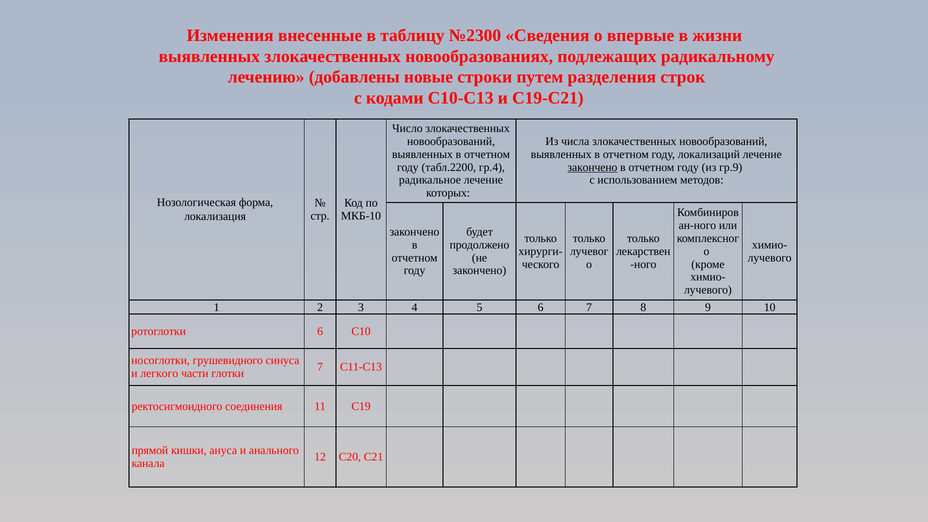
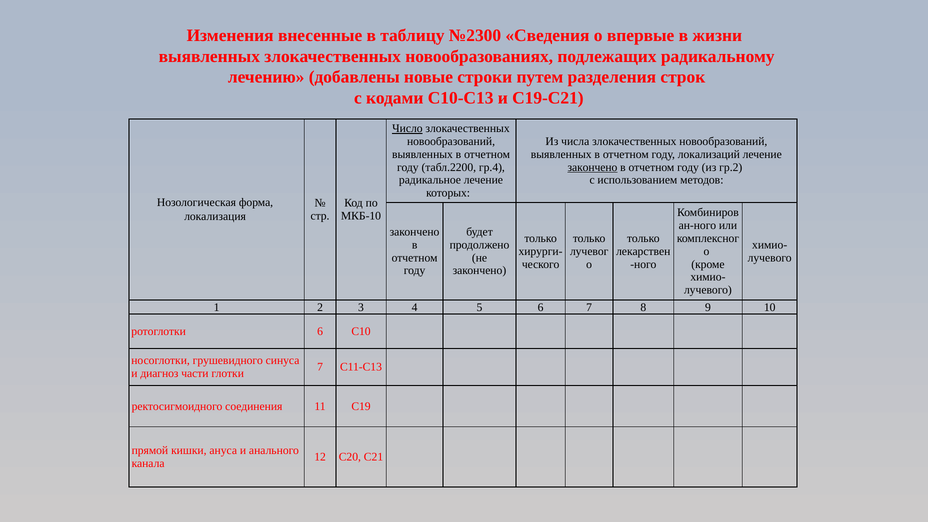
Число underline: none -> present
гр.9: гр.9 -> гр.2
легкого: легкого -> диагноз
